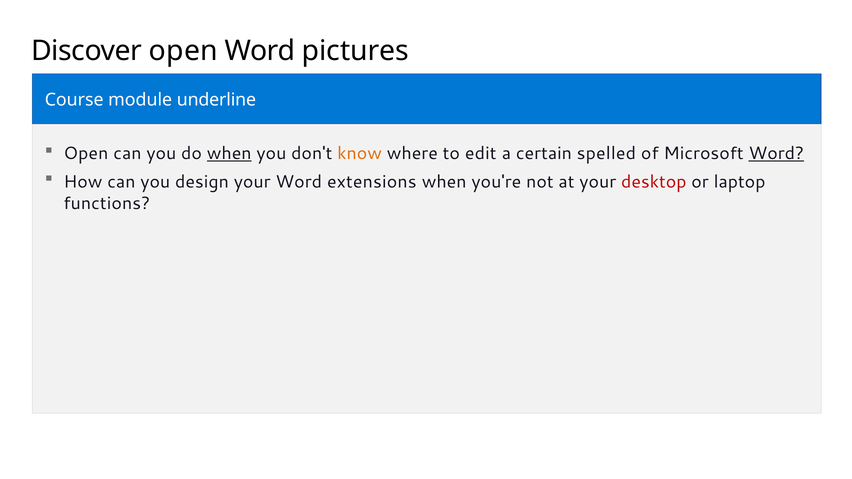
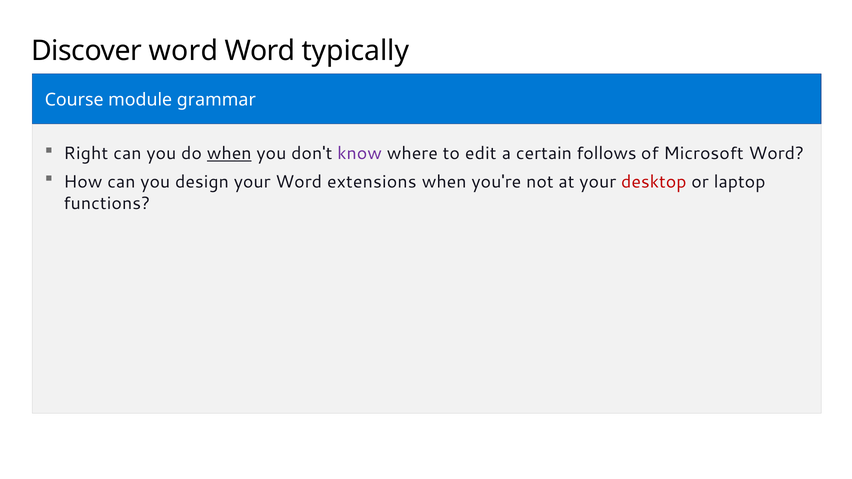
Discover open: open -> word
pictures: pictures -> typically
underline: underline -> grammar
Open at (86, 154): Open -> Right
know colour: orange -> purple
spelled: spelled -> follows
Word at (776, 154) underline: present -> none
